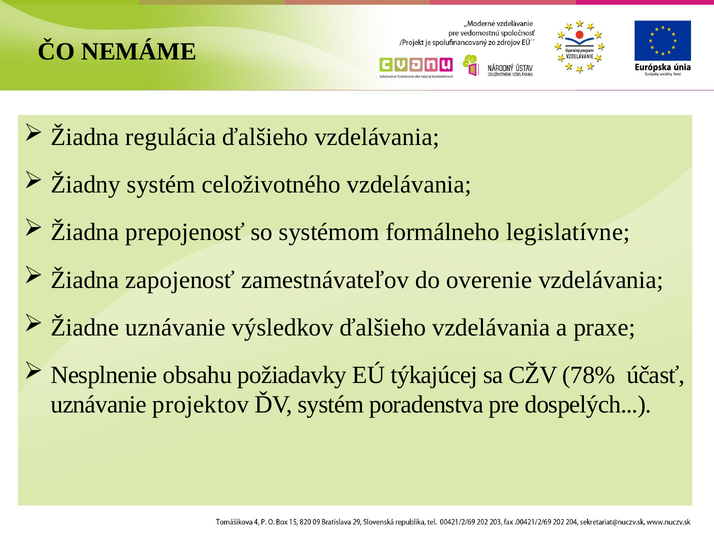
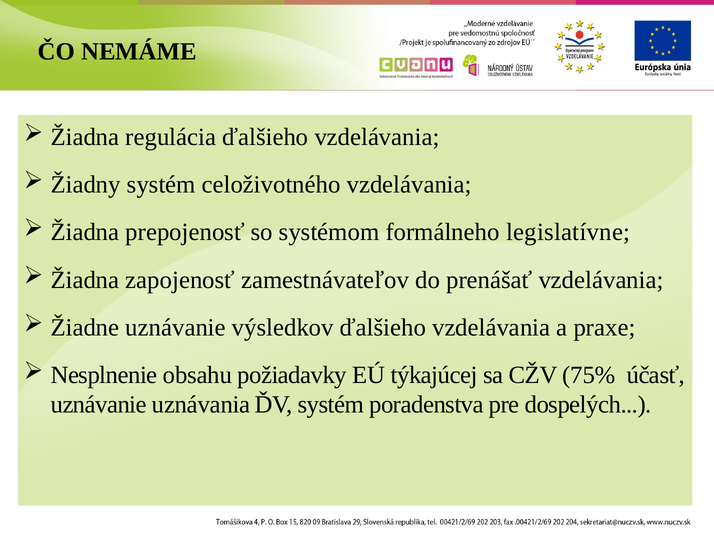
overenie: overenie -> prenášať
78%: 78% -> 75%
projektov: projektov -> uznávania
